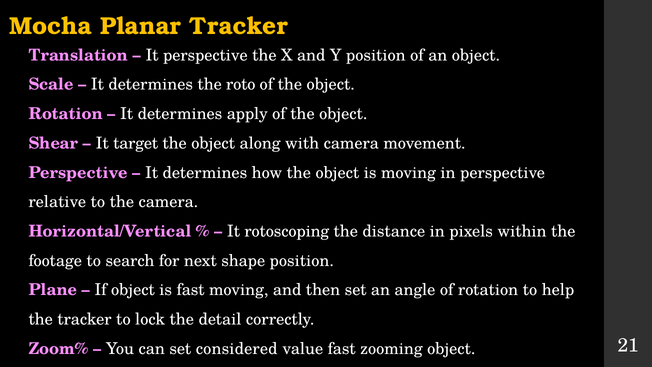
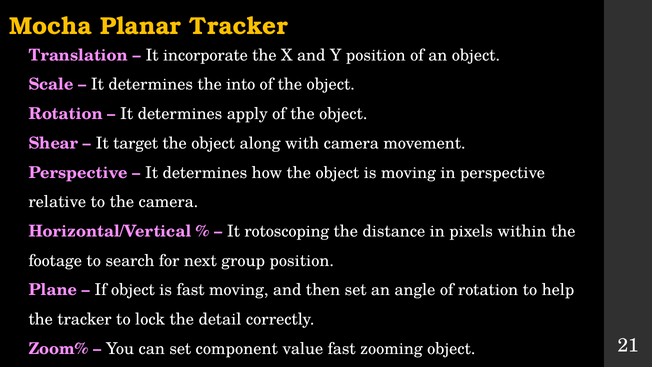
It perspective: perspective -> incorporate
roto: roto -> into
shape: shape -> group
considered: considered -> component
